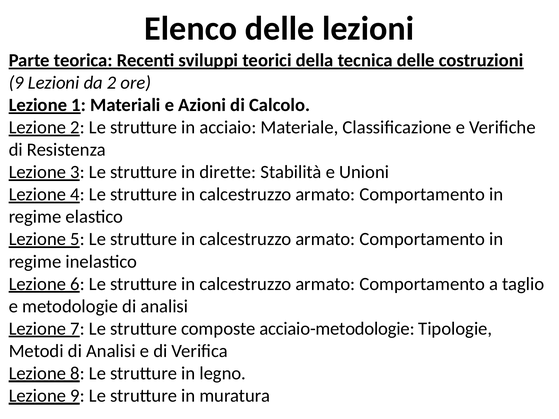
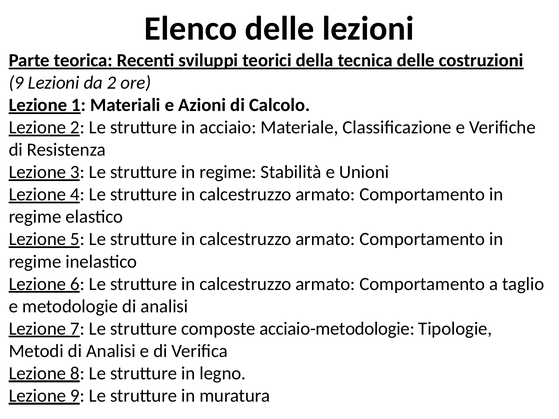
strutture in dirette: dirette -> regime
